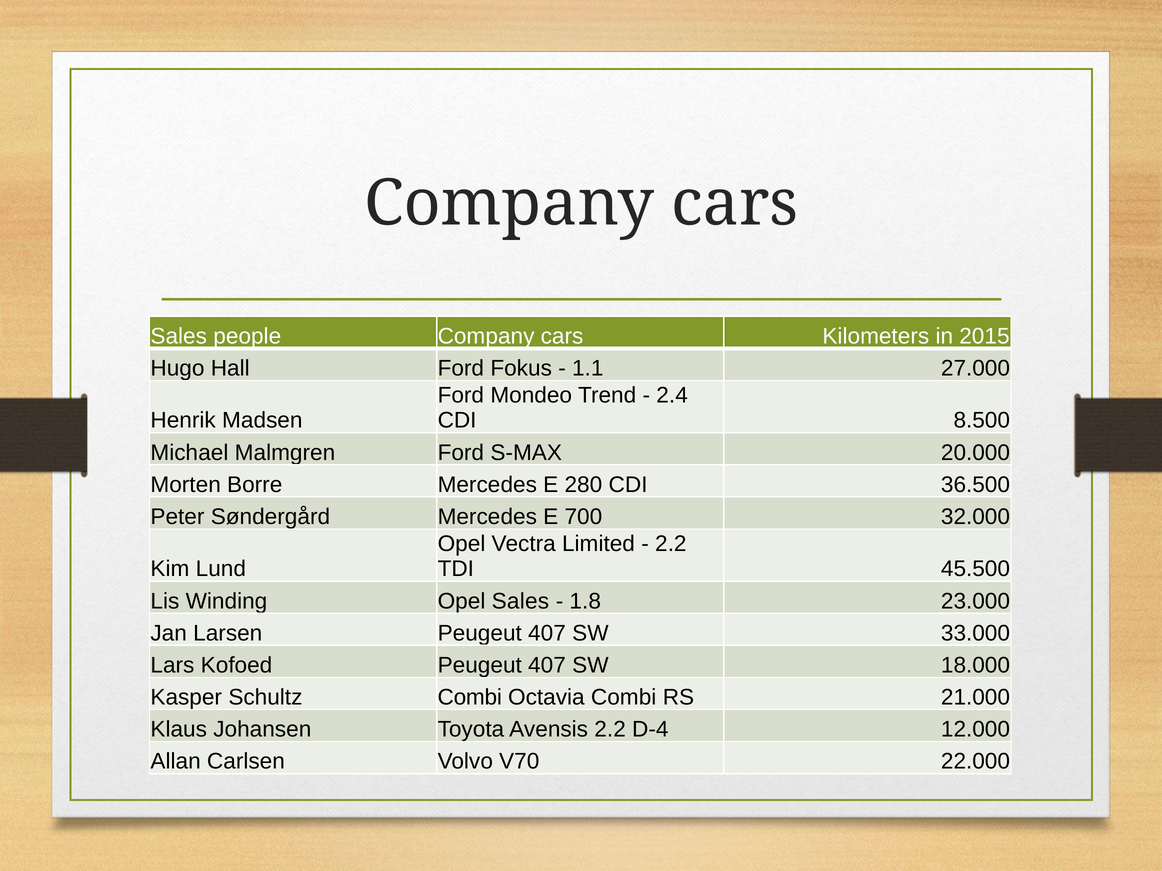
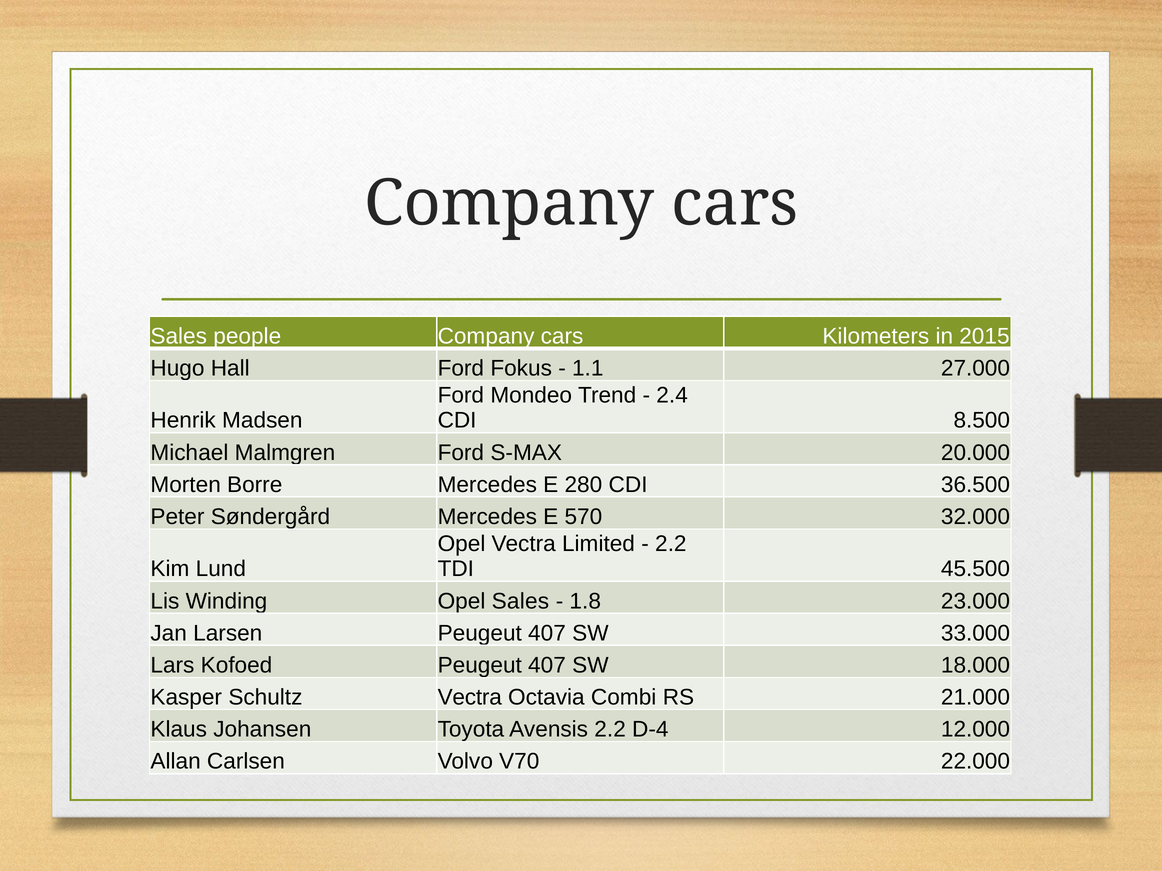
700: 700 -> 570
Schultz Combi: Combi -> Vectra
